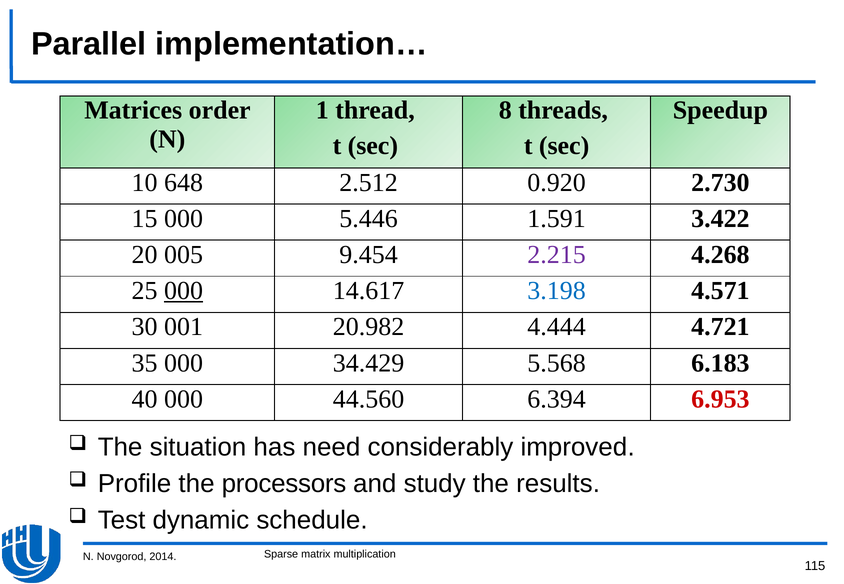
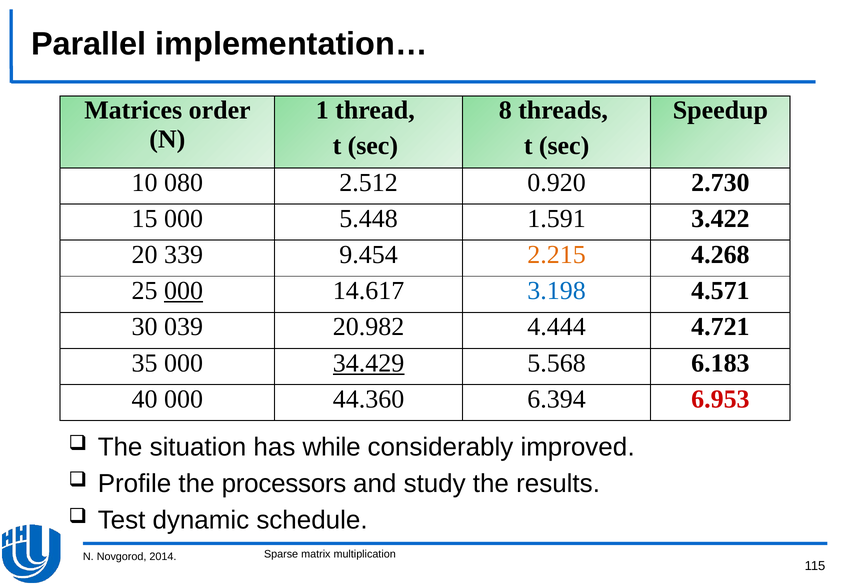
648: 648 -> 080
5.446: 5.446 -> 5.448
005: 005 -> 339
2.215 colour: purple -> orange
001: 001 -> 039
34.429 underline: none -> present
44.560: 44.560 -> 44.360
need: need -> while
